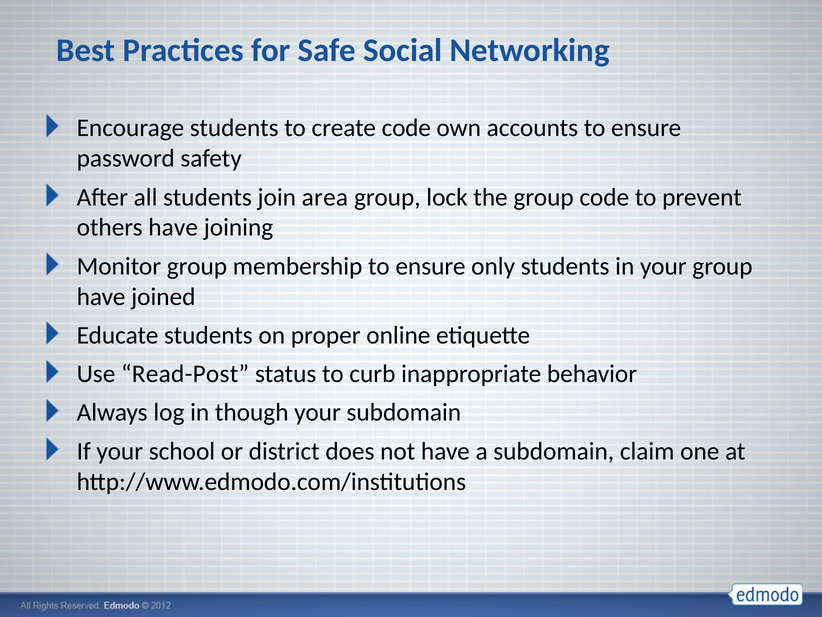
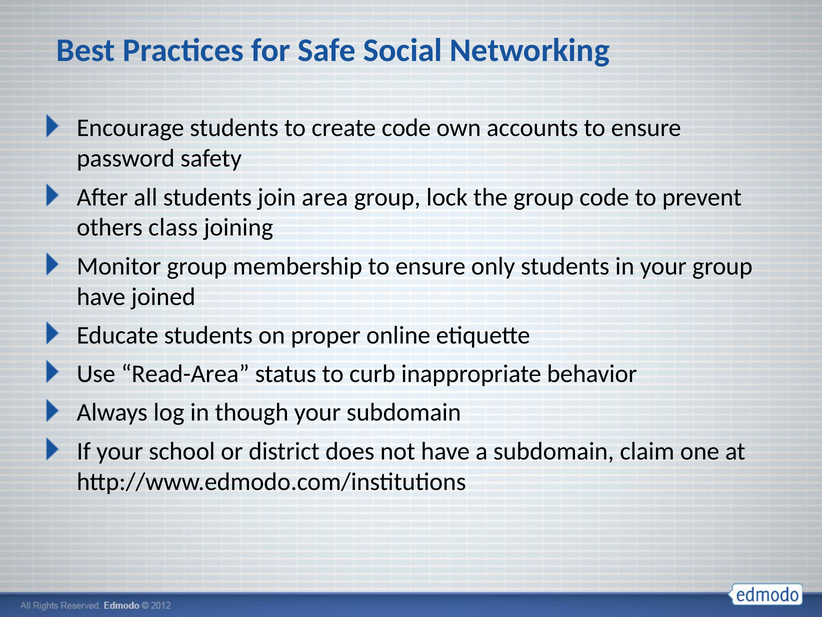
others have: have -> class
Read-Post: Read-Post -> Read-Area
